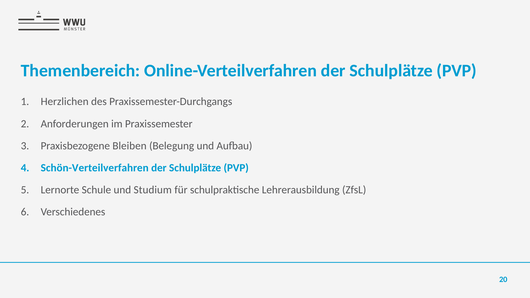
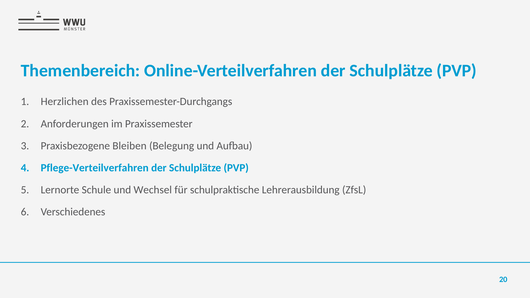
Schön-Verteilverfahren: Schön-Verteilverfahren -> Pflege-Verteilverfahren
Studium: Studium -> Wechsel
